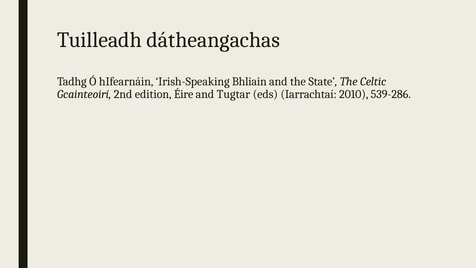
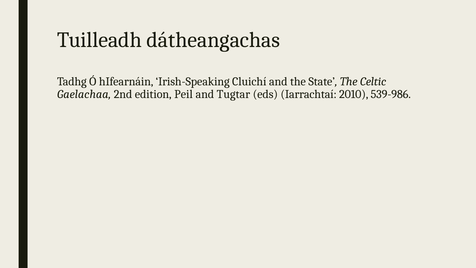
Bhliain: Bhliain -> Cluichí
Gcainteoirí: Gcainteoirí -> Gaelachaa
Éire: Éire -> Peil
539-286: 539-286 -> 539-986
